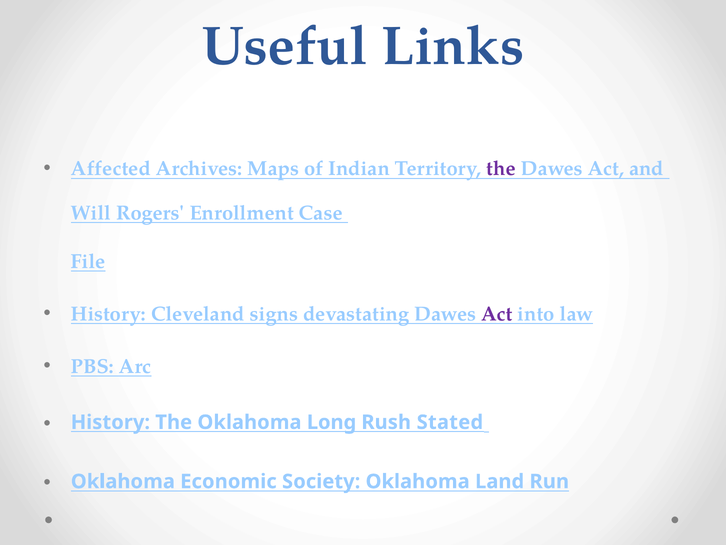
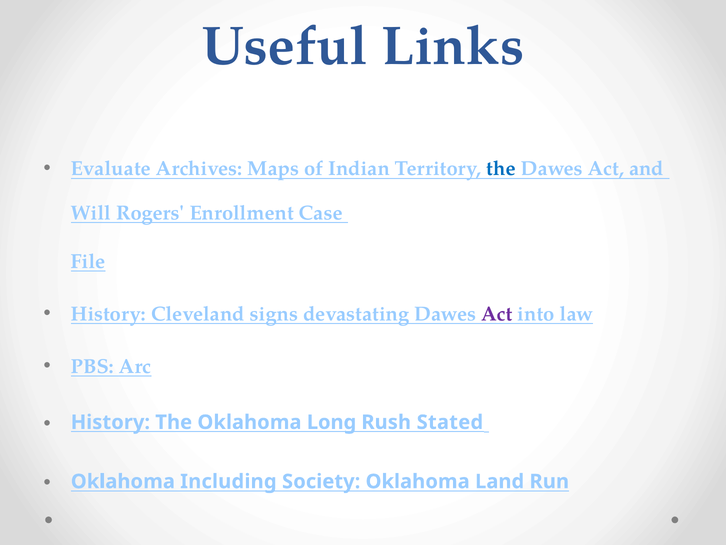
Affected: Affected -> Evaluate
the at (501, 168) colour: purple -> blue
Economic: Economic -> Including
